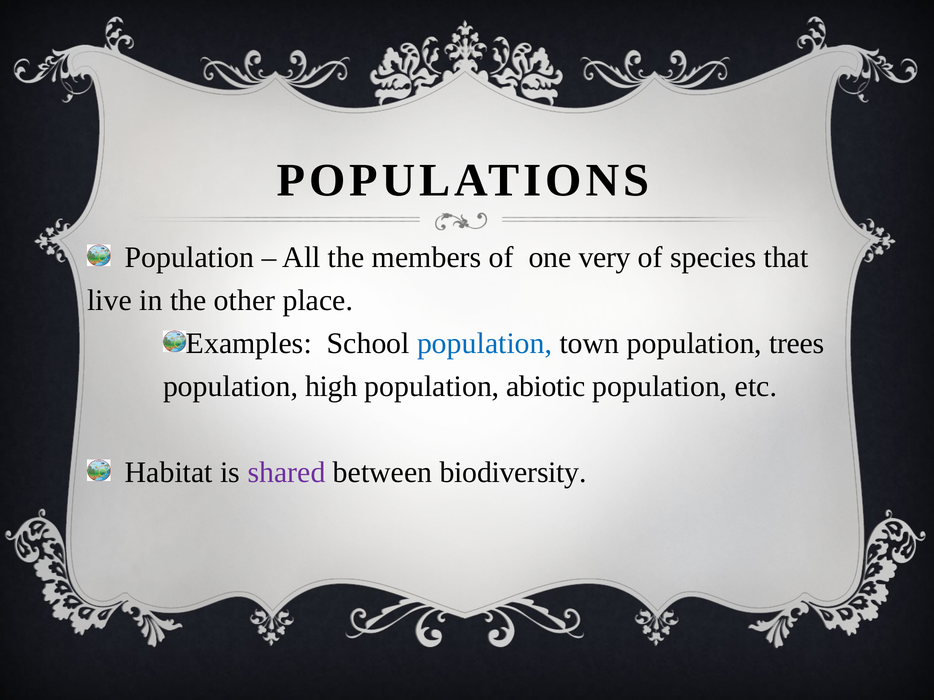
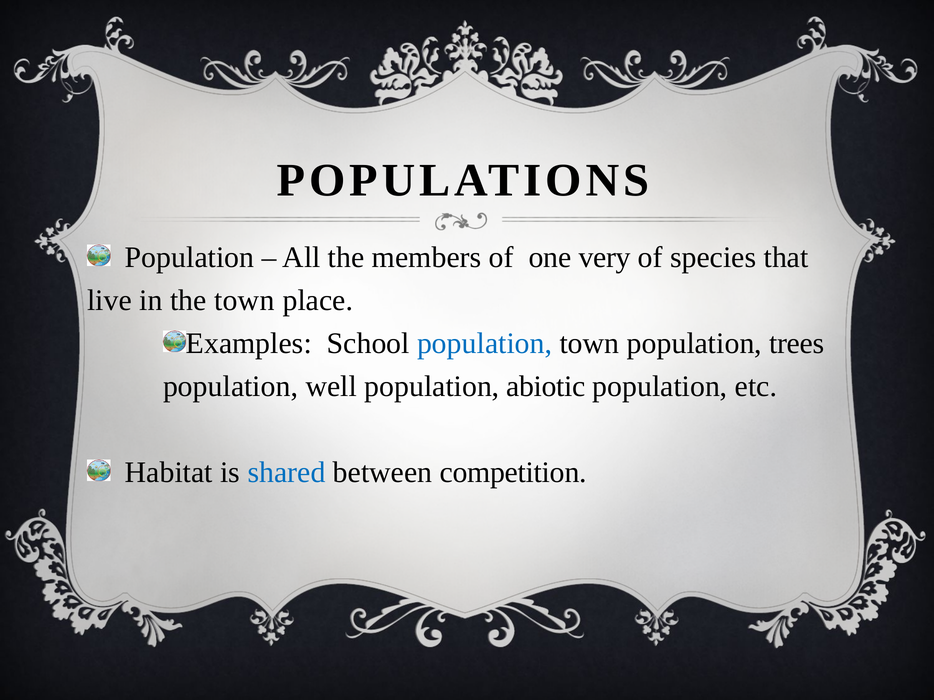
the other: other -> town
high: high -> well
shared colour: purple -> blue
biodiversity: biodiversity -> competition
